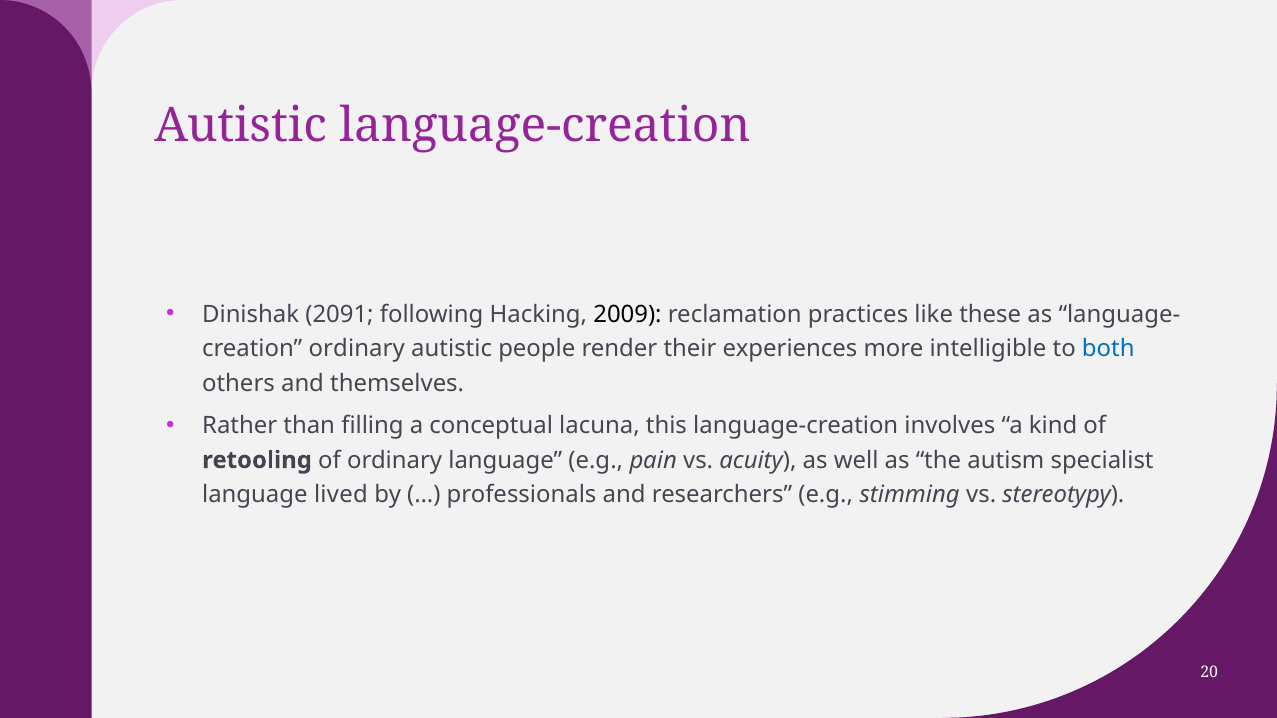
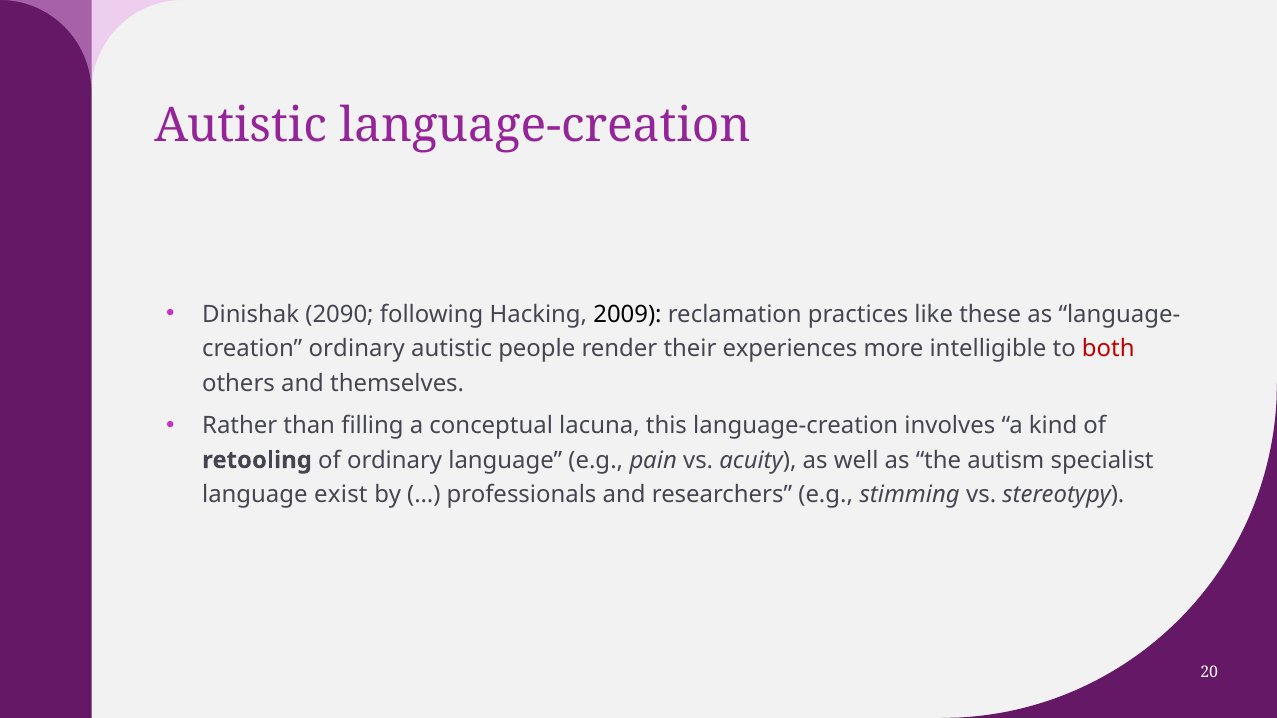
2091: 2091 -> 2090
both colour: blue -> red
lived: lived -> exist
